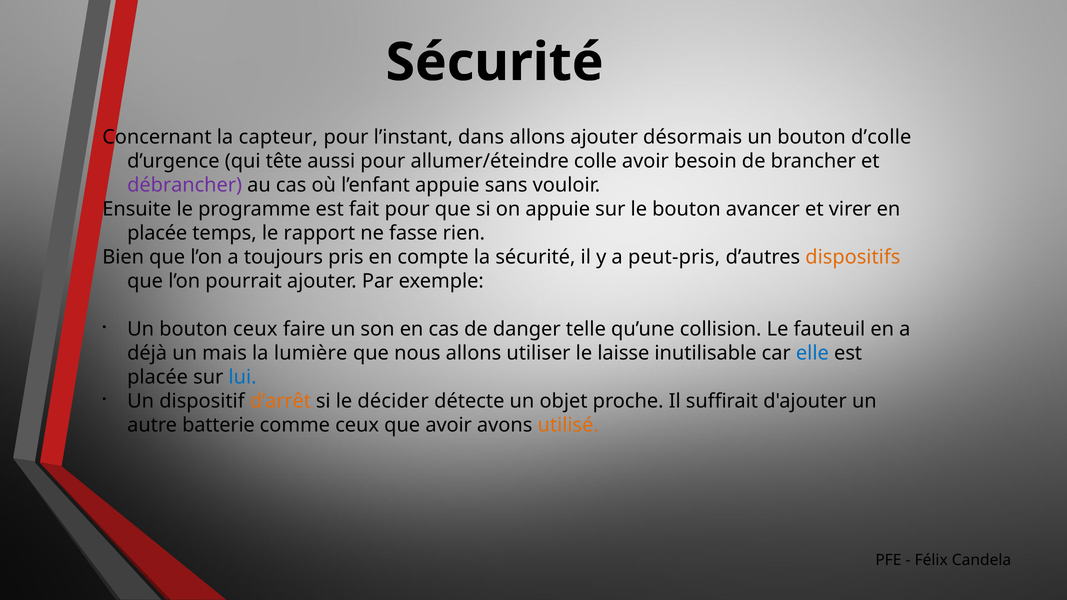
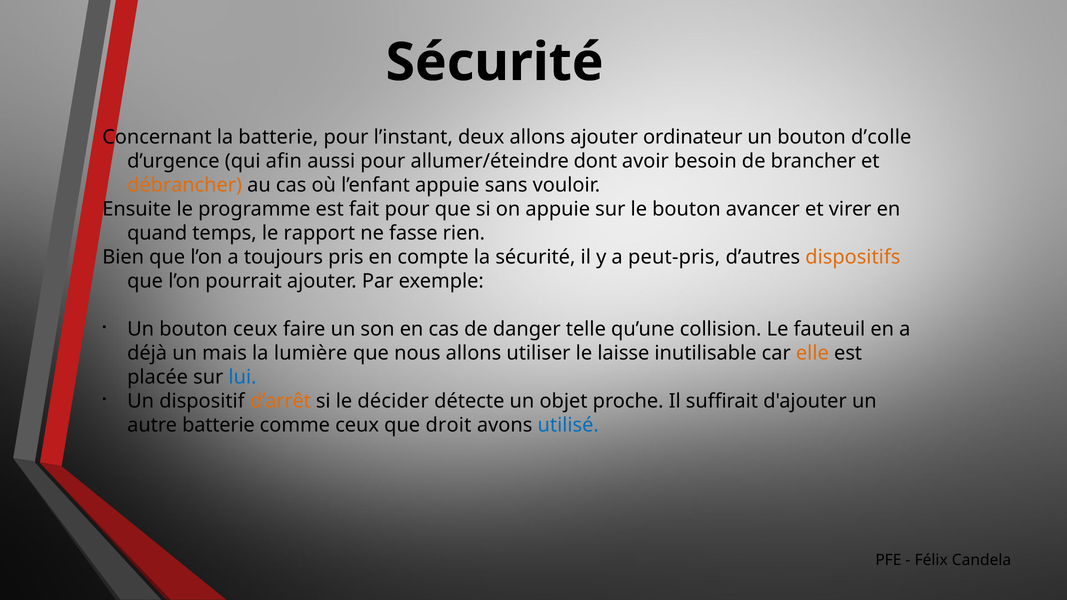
la capteur: capteur -> batterie
dans: dans -> deux
désormais: désormais -> ordinateur
tête: tête -> afin
colle: colle -> dont
débrancher colour: purple -> orange
placée at (157, 233): placée -> quand
elle colour: blue -> orange
que avoir: avoir -> droit
utilisé colour: orange -> blue
